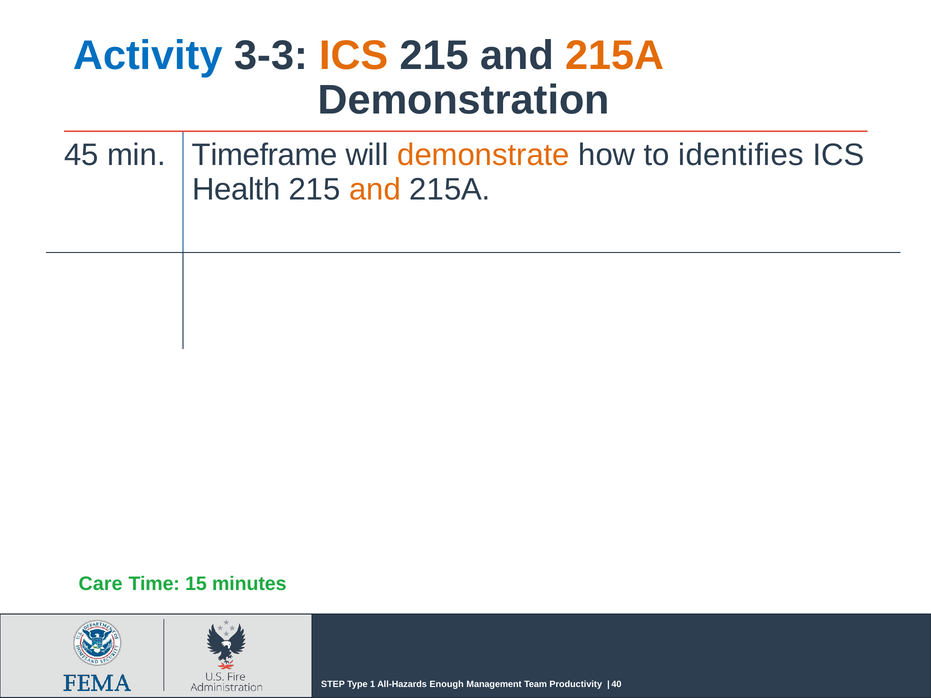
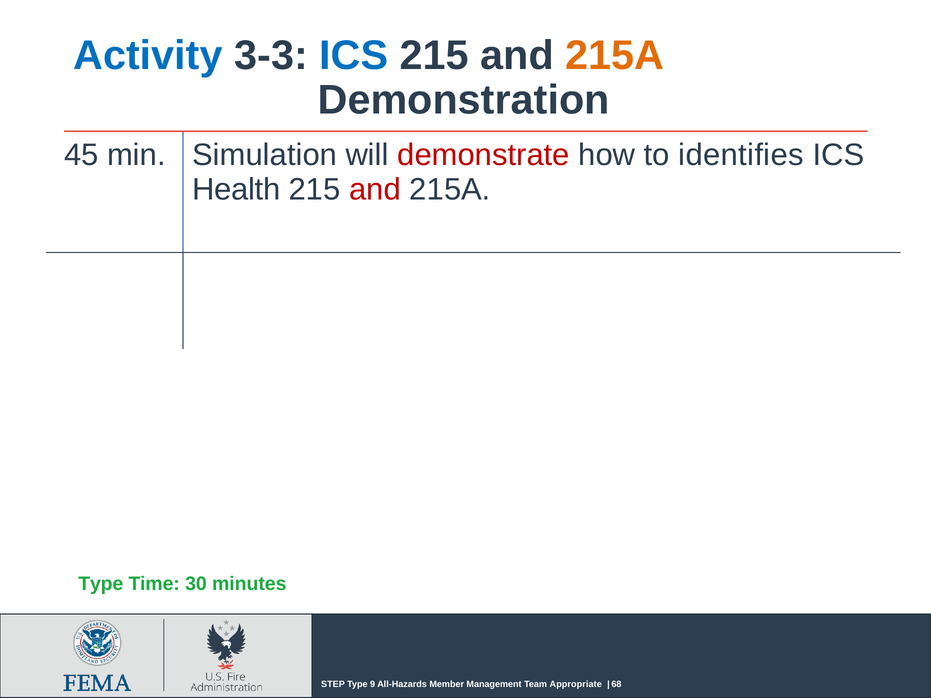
ICS at (354, 56) colour: orange -> blue
Timeframe: Timeframe -> Simulation
demonstrate colour: orange -> red
and at (375, 190) colour: orange -> red
Care at (101, 584): Care -> Type
15: 15 -> 30
1: 1 -> 9
Enough: Enough -> Member
Productivity: Productivity -> Appropriate
40: 40 -> 68
